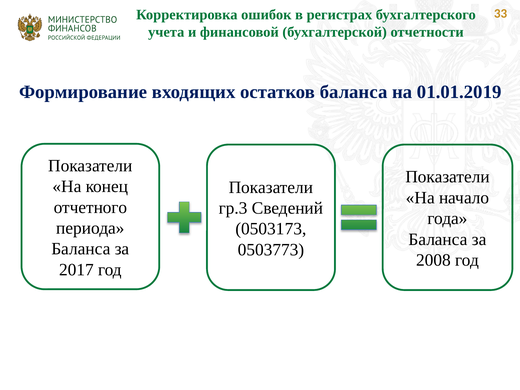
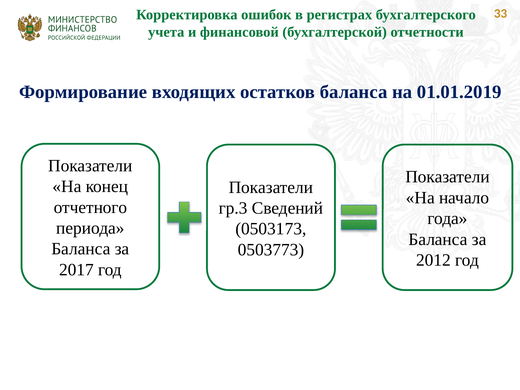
2008: 2008 -> 2012
